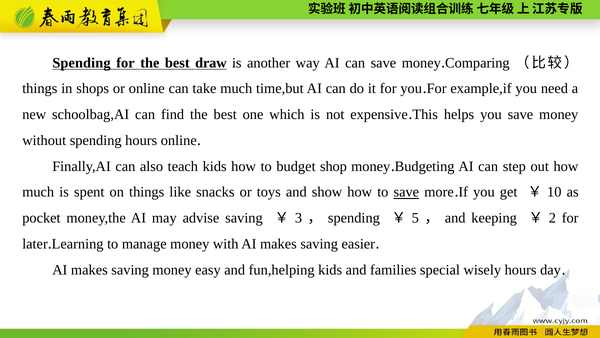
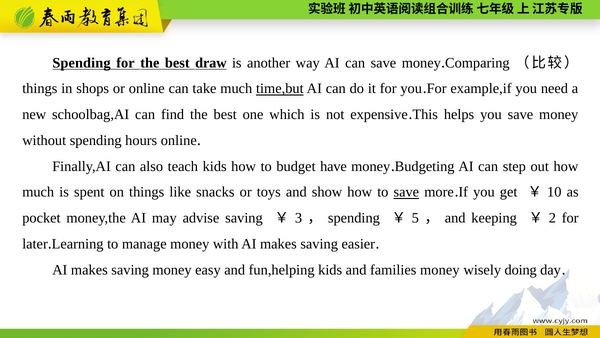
time,but underline: none -> present
shop: shop -> have
families special: special -> money
wisely hours: hours -> doing
